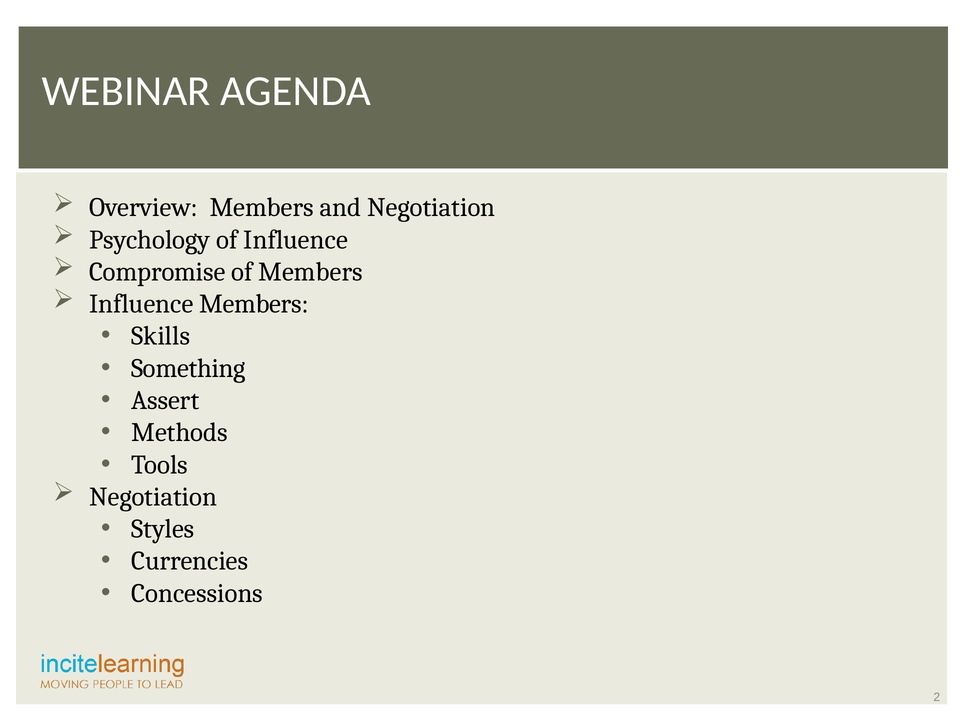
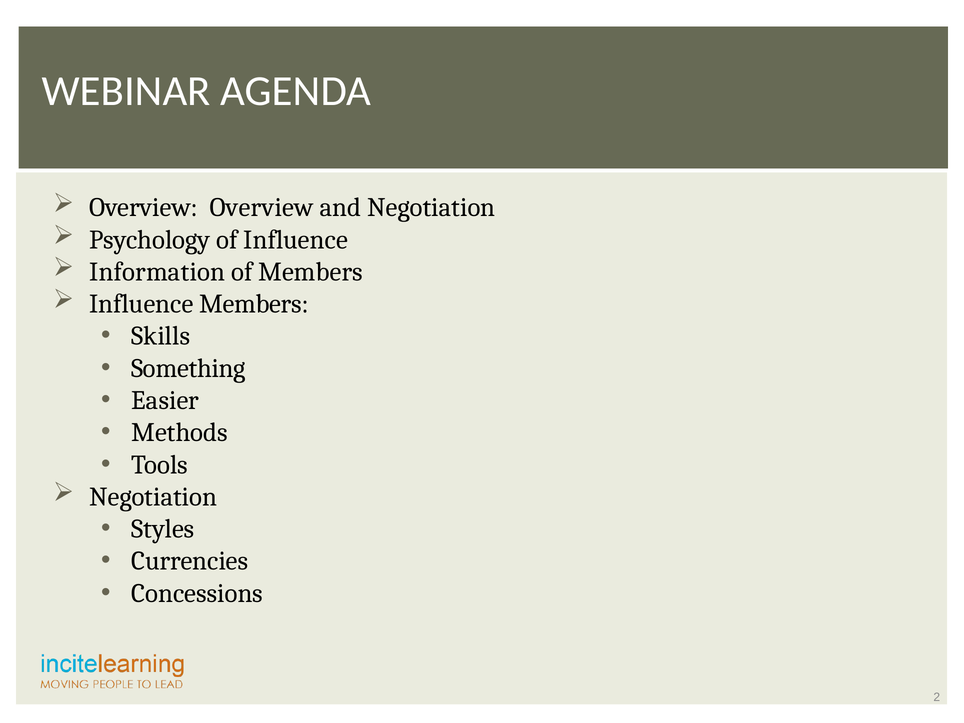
Overview Members: Members -> Overview
Compromise: Compromise -> Information
Assert: Assert -> Easier
